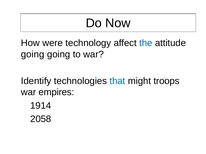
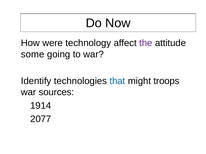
the colour: blue -> purple
going at (33, 54): going -> some
empires: empires -> sources
2058: 2058 -> 2077
